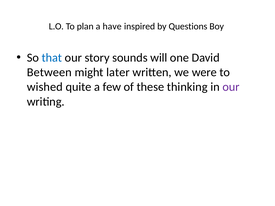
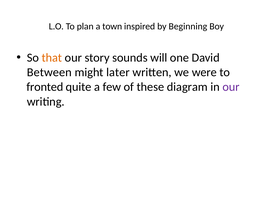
have: have -> town
Questions: Questions -> Beginning
that colour: blue -> orange
wished: wished -> fronted
thinking: thinking -> diagram
